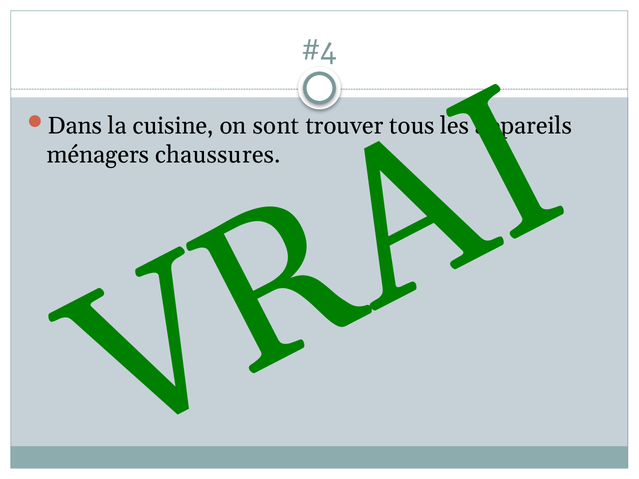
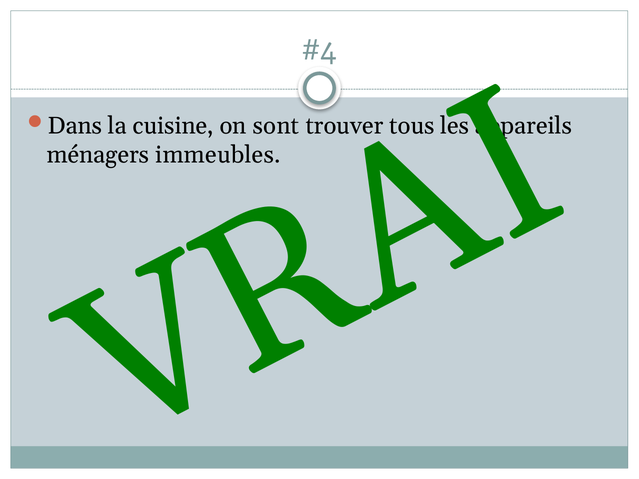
chaussures: chaussures -> immeubles
